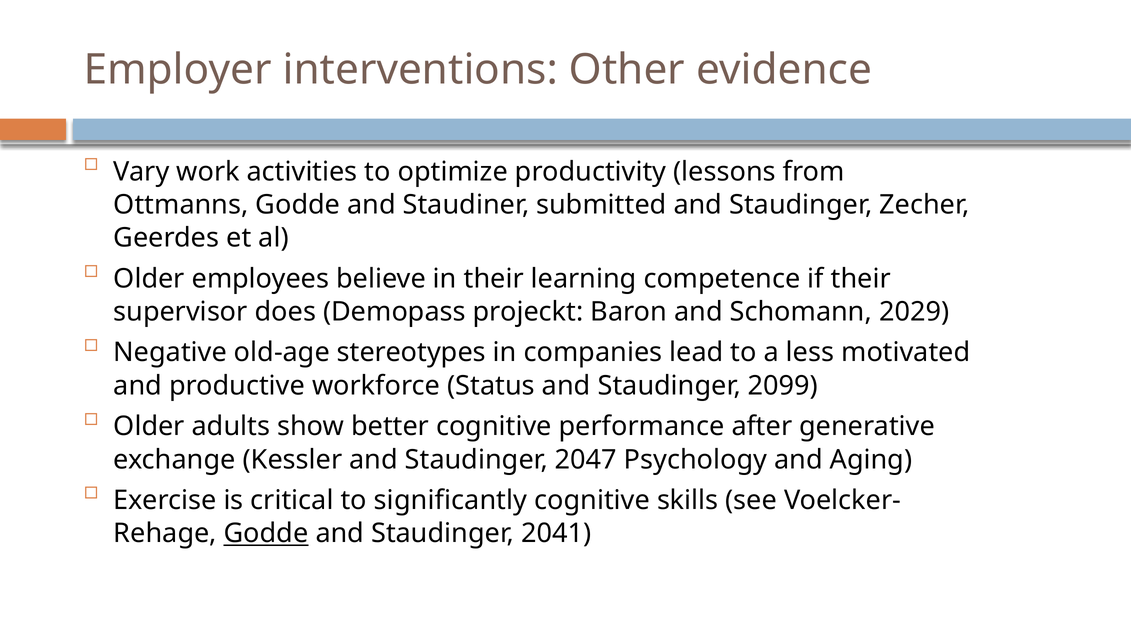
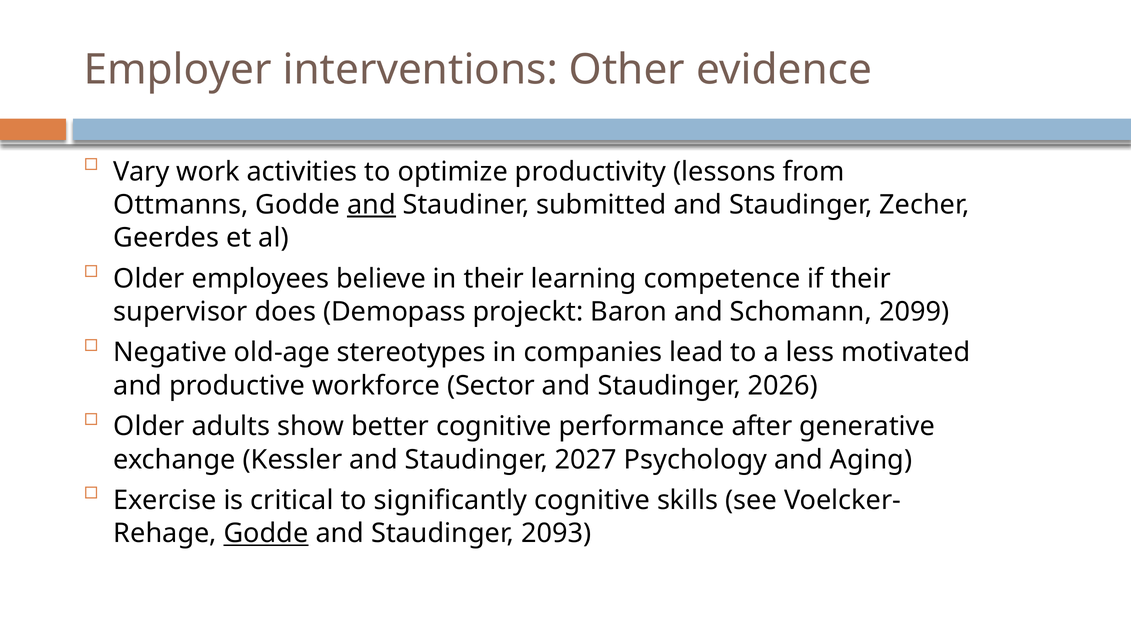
and at (371, 205) underline: none -> present
2029: 2029 -> 2099
Status: Status -> Sector
2099: 2099 -> 2026
2047: 2047 -> 2027
2041: 2041 -> 2093
